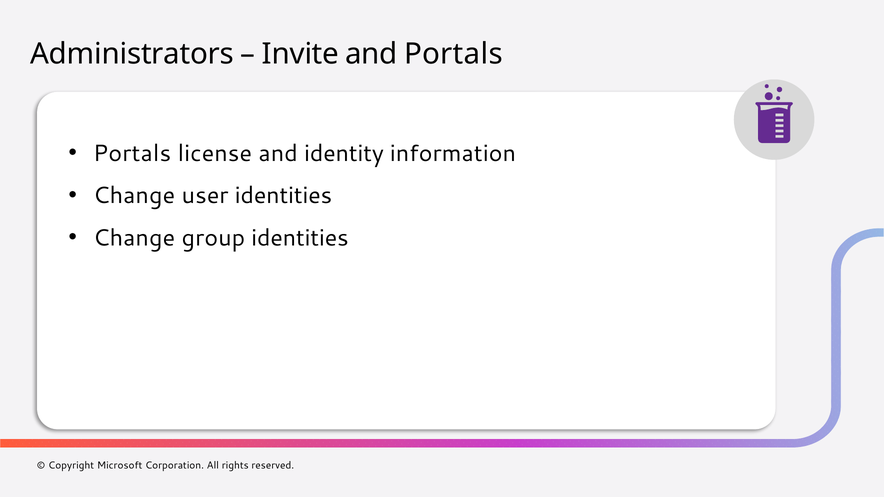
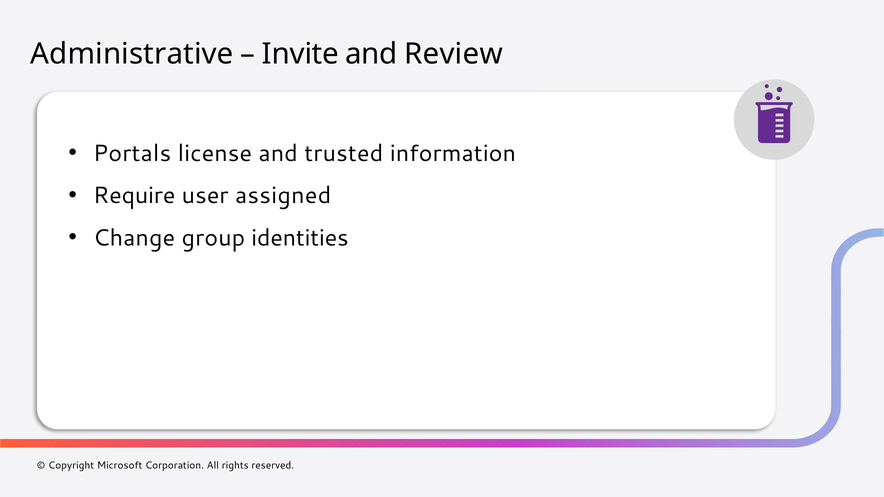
Administrators: Administrators -> Administrative
and Portals: Portals -> Review
identity: identity -> trusted
Change at (134, 196): Change -> Require
user identities: identities -> assigned
